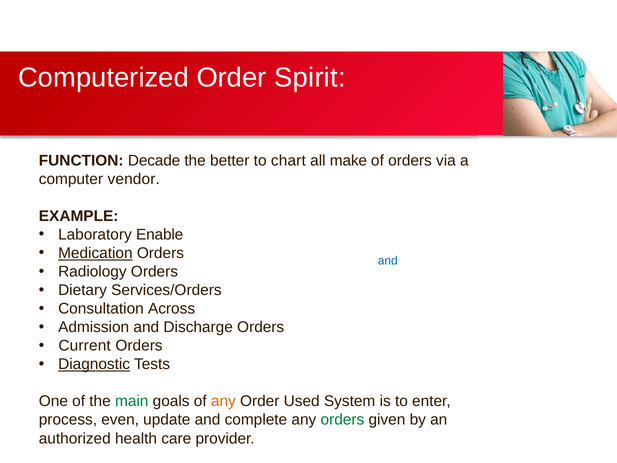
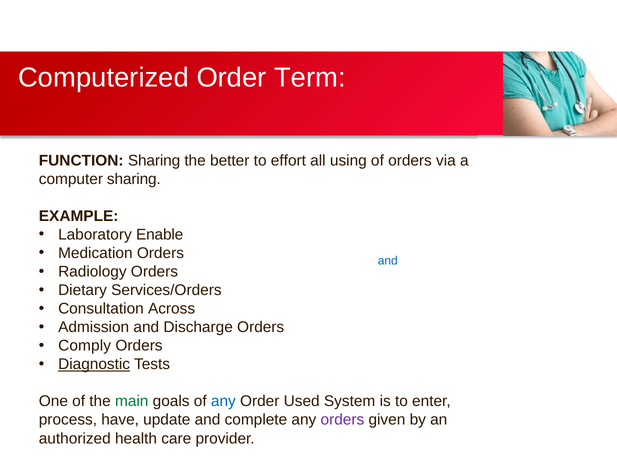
Spirit: Spirit -> Term
FUNCTION Decade: Decade -> Sharing
chart: chart -> effort
make: make -> using
computer vendor: vendor -> sharing
Medication underline: present -> none
Current: Current -> Comply
any at (223, 401) colour: orange -> blue
even: even -> have
orders at (342, 420) colour: green -> purple
